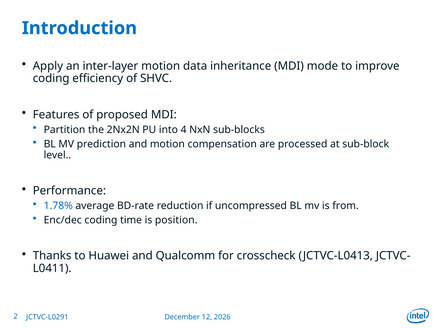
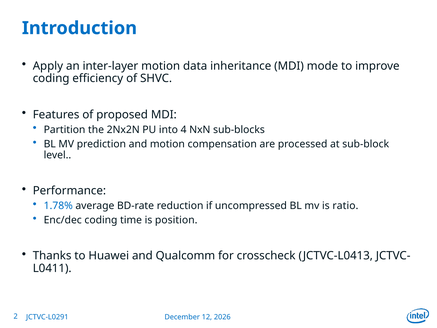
from: from -> ratio
